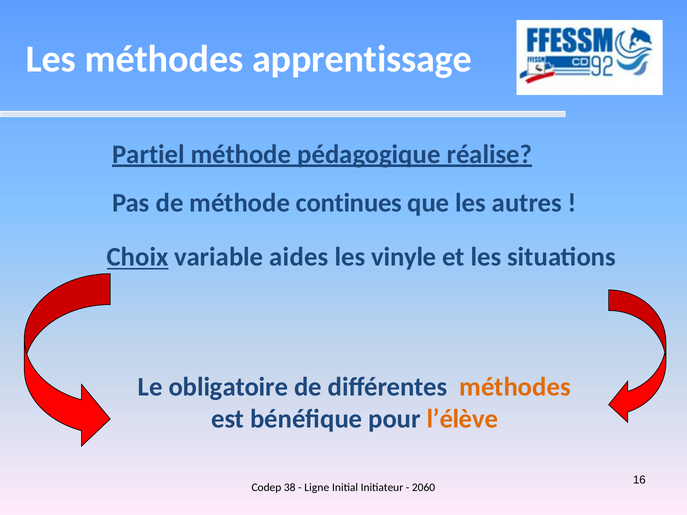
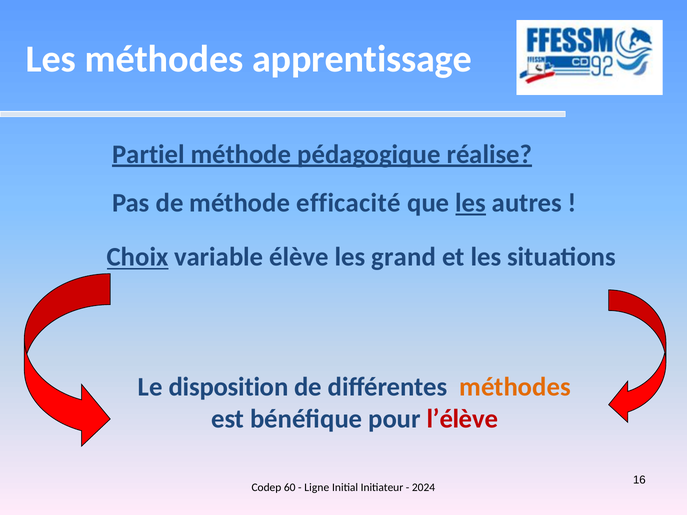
continues: continues -> efficacité
les at (471, 203) underline: none -> present
aides: aides -> élève
vinyle: vinyle -> grand
obligatoire: obligatoire -> disposition
l’élève colour: orange -> red
38: 38 -> 60
2060: 2060 -> 2024
